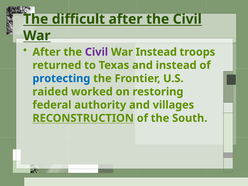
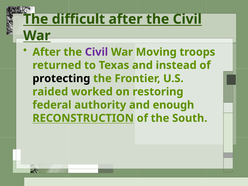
War Instead: Instead -> Moving
protecting colour: blue -> black
villages: villages -> enough
